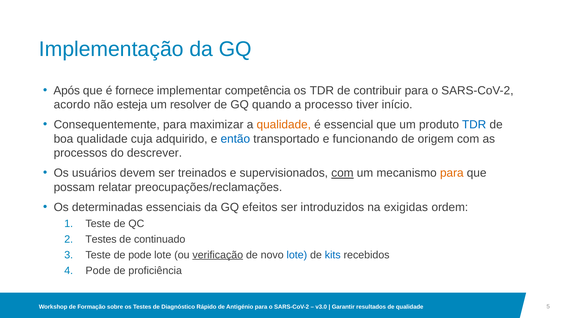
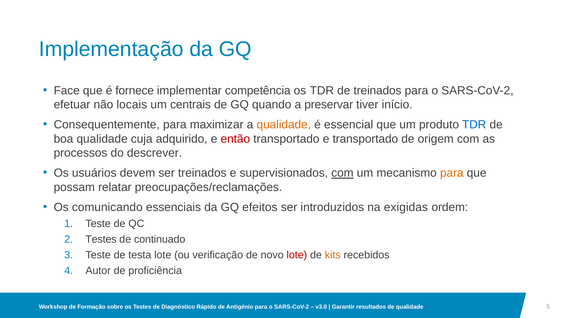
Após: Após -> Face
de contribuir: contribuir -> treinados
acordo: acordo -> efetuar
esteja: esteja -> locais
resolver: resolver -> centrais
processo: processo -> preservar
então colour: blue -> red
e funcionando: funcionando -> transportado
determinadas: determinadas -> comunicando
de pode: pode -> testa
verificação underline: present -> none
lote at (297, 255) colour: blue -> red
kits colour: blue -> orange
Pode at (98, 270): Pode -> Autor
